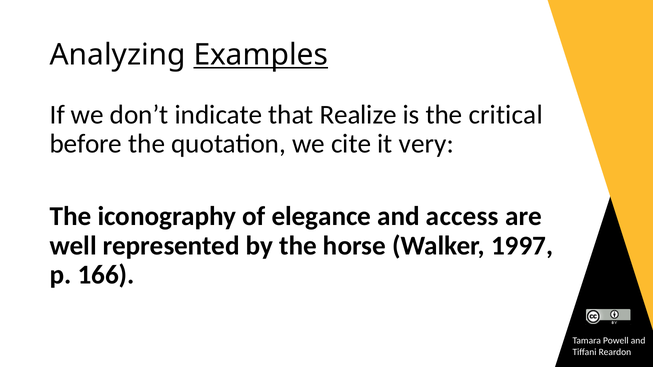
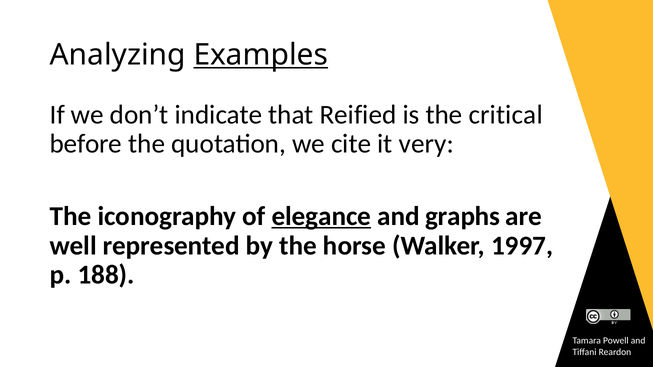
Realize: Realize -> Reified
elegance underline: none -> present
access: access -> graphs
166: 166 -> 188
